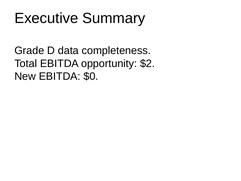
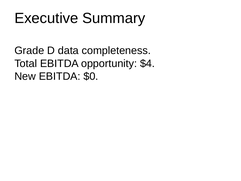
$2: $2 -> $4
